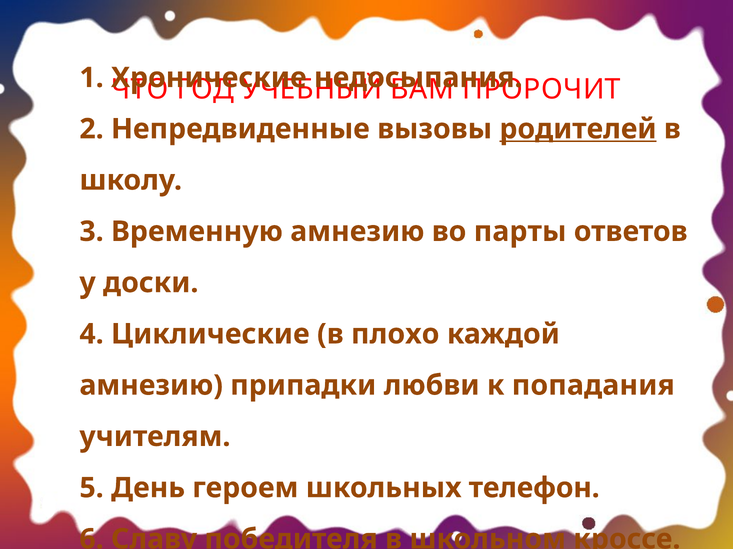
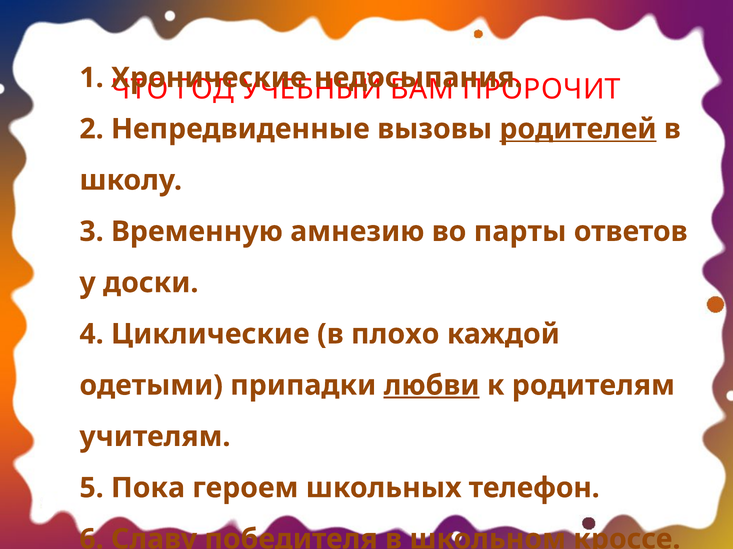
амнезию at (151, 386): амнезию -> одетыми
любви underline: none -> present
попадания: попадания -> родителям
День: День -> Пока
